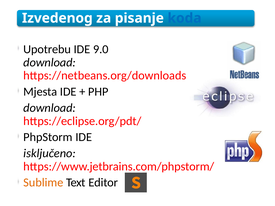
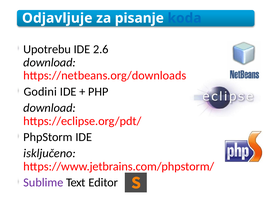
Izvedenog: Izvedenog -> Odjavljuje
9.0: 9.0 -> 2.6
Mjesta: Mjesta -> Godini
Sublime colour: orange -> purple
